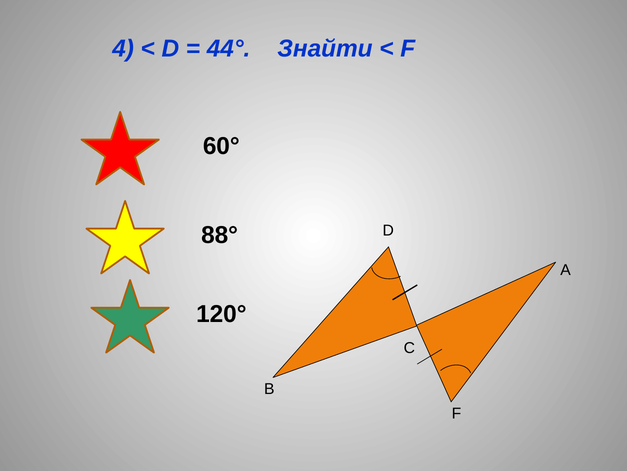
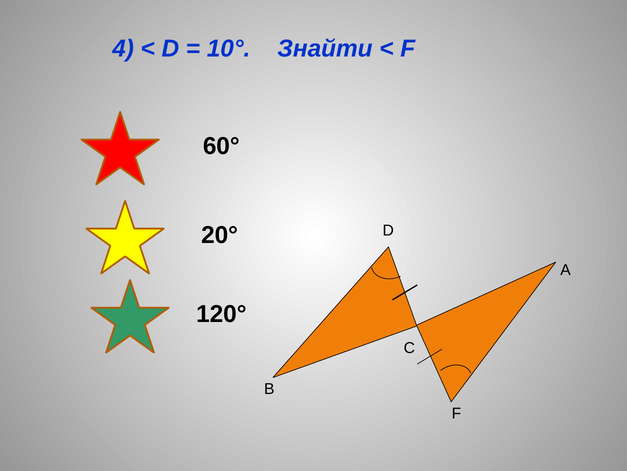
44°: 44° -> 10°
88°: 88° -> 20°
